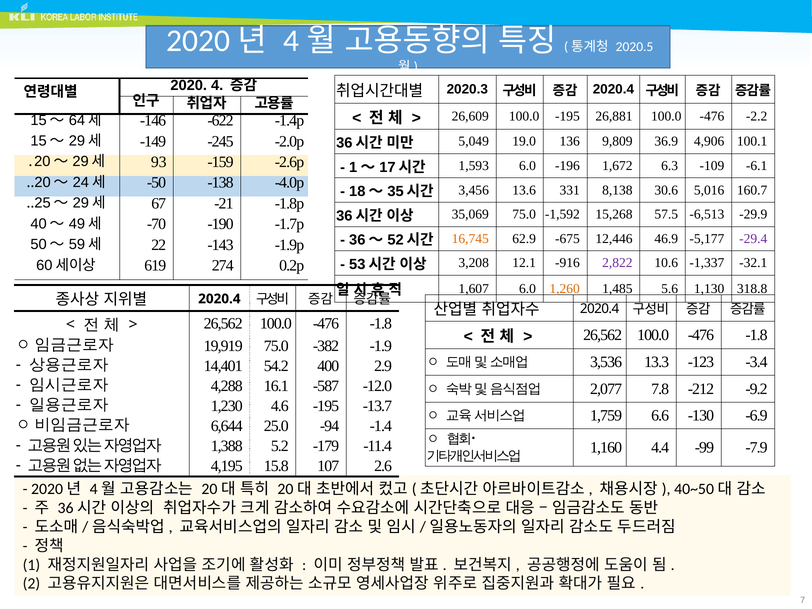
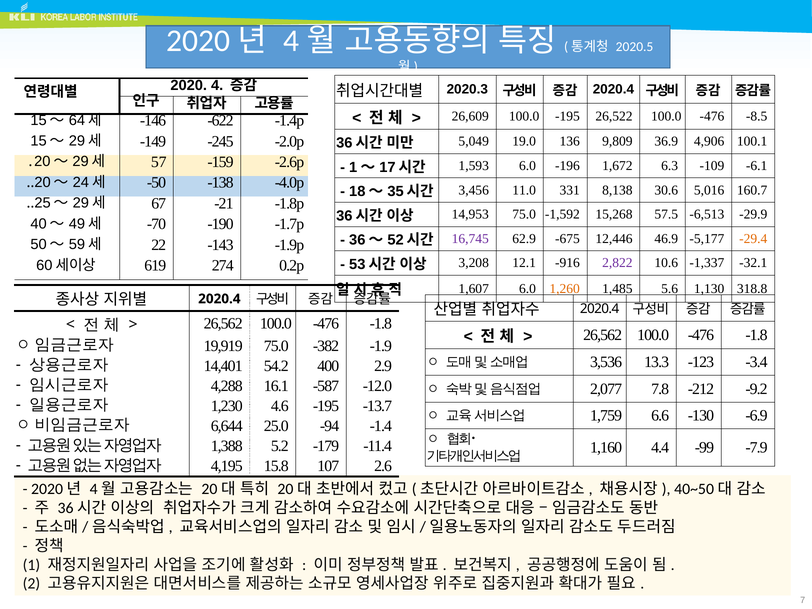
26,881: 26,881 -> 26,522
-2.2: -2.2 -> -8.5
93: 93 -> 57
13.6: 13.6 -> 11.0
35,069: 35,069 -> 14,953
16,745 colour: orange -> purple
-29.4 colour: purple -> orange
